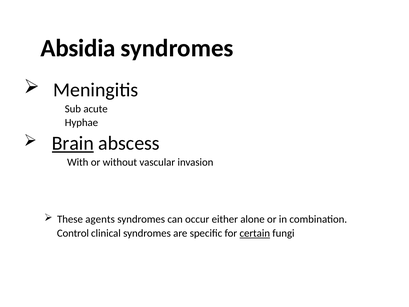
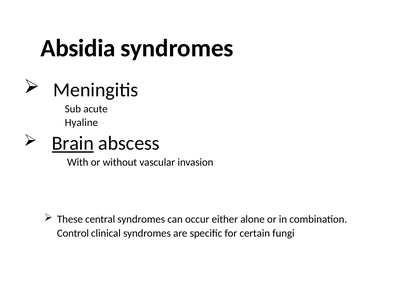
Hyphae: Hyphae -> Hyaline
agents: agents -> central
certain underline: present -> none
